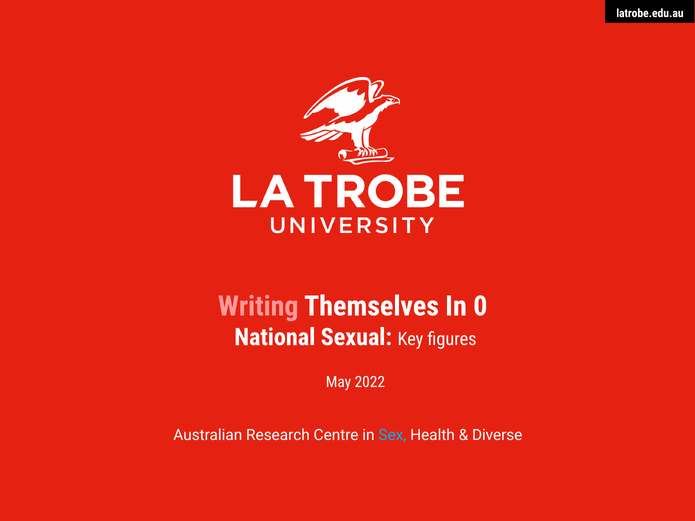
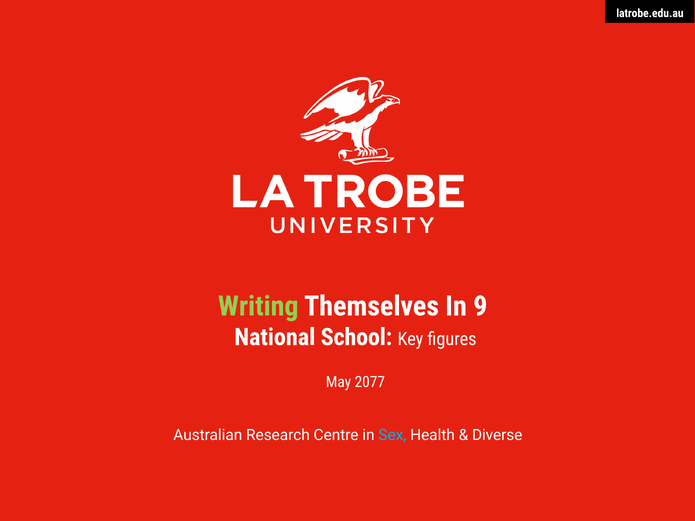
Writing colour: pink -> light green
0: 0 -> 9
Sexual: Sexual -> School
2022: 2022 -> 2077
